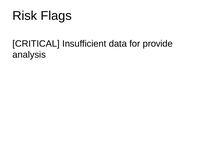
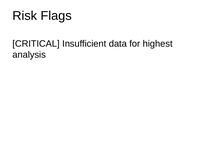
provide: provide -> highest
